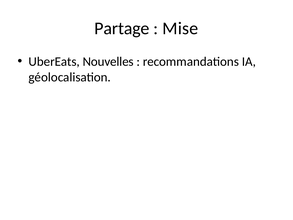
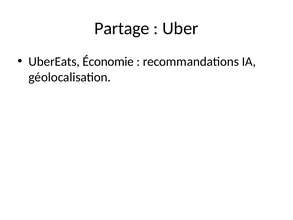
Mise: Mise -> Uber
Nouvelles: Nouvelles -> Économie
